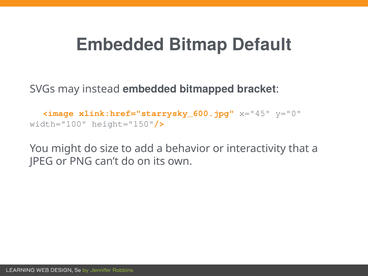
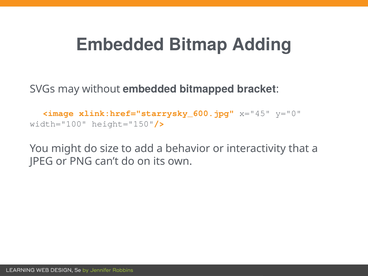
Default: Default -> Adding
instead: instead -> without
